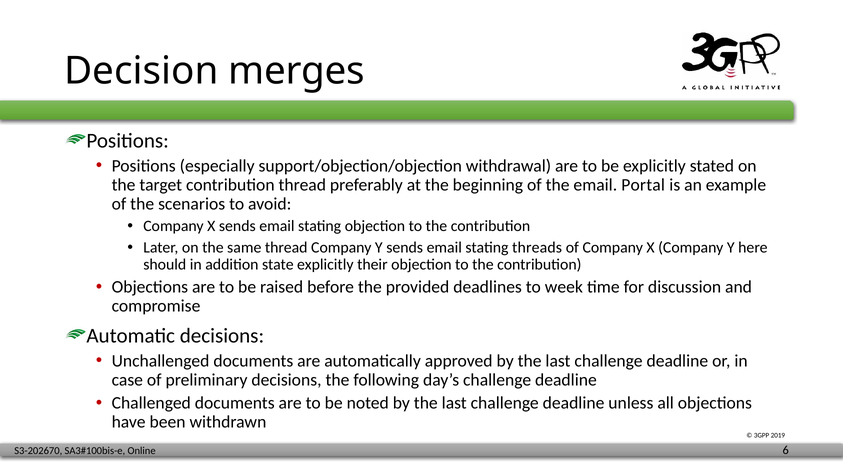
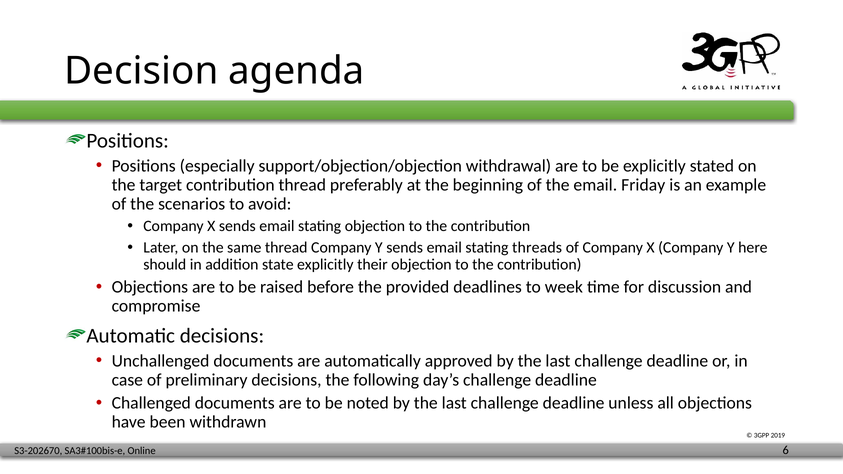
merges: merges -> agenda
Portal: Portal -> Friday
